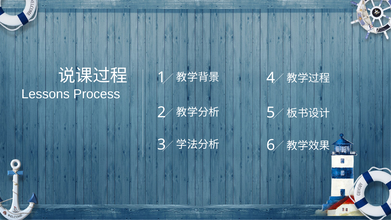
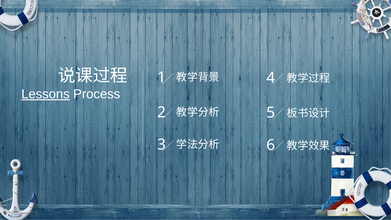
Lessons underline: none -> present
